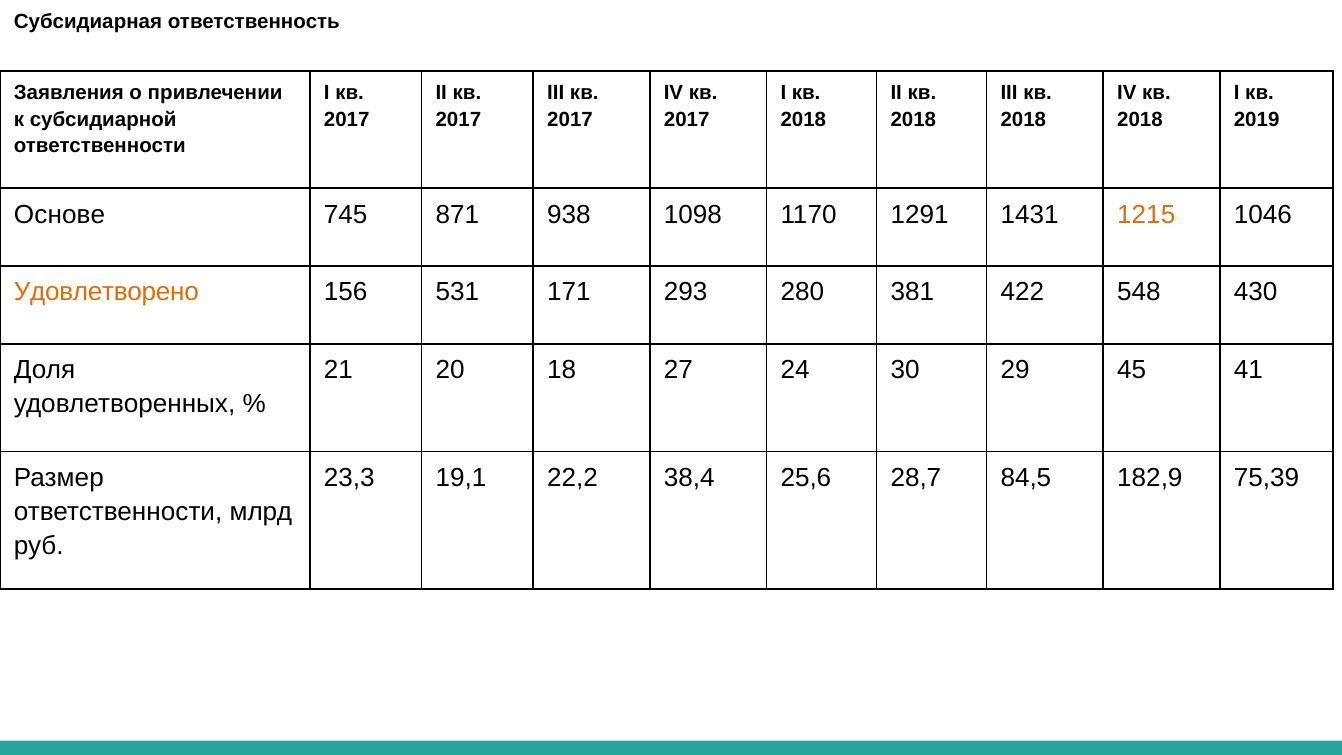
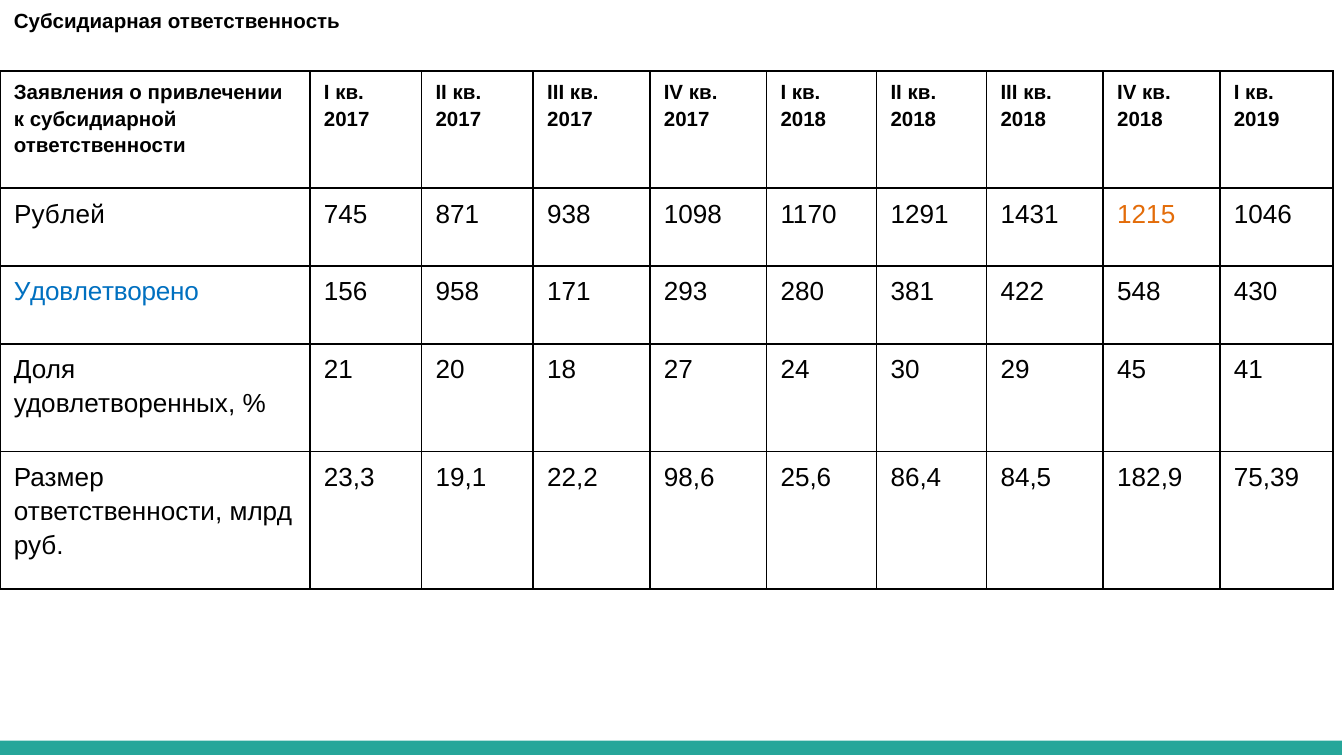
Основе: Основе -> Рублей
Удовлетворено colour: orange -> blue
531: 531 -> 958
38,4: 38,4 -> 98,6
28,7: 28,7 -> 86,4
